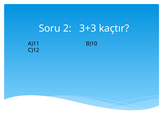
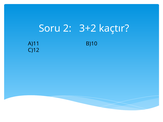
3+3: 3+3 -> 3+2
